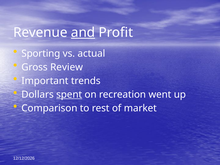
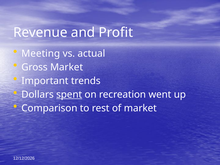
and underline: present -> none
Sporting: Sporting -> Meeting
Gross Review: Review -> Market
